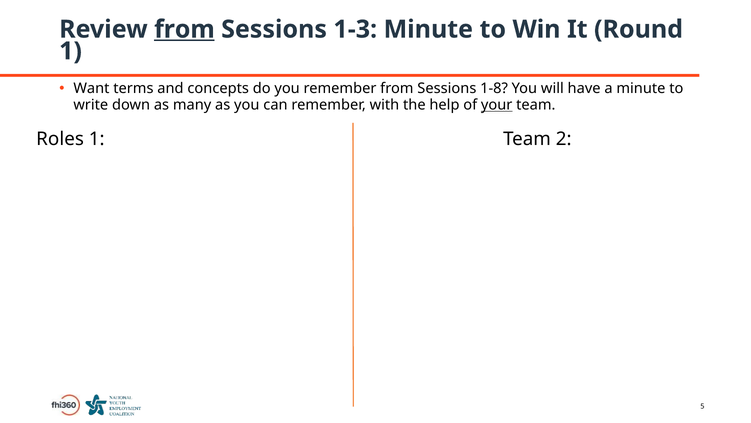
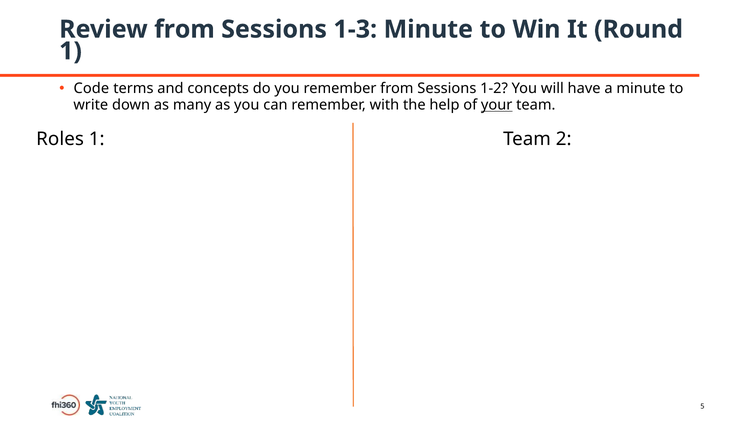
from at (184, 29) underline: present -> none
Want: Want -> Code
1-8: 1-8 -> 1-2
